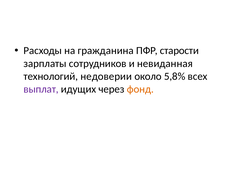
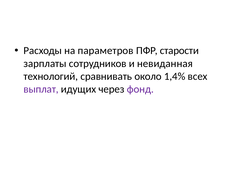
гражданина: гражданина -> параметров
недоверии: недоверии -> сравнивать
5,8%: 5,8% -> 1,4%
фонд colour: orange -> purple
